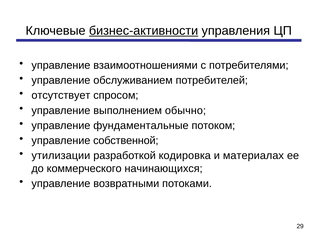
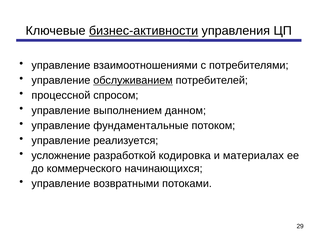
обслуживанием underline: none -> present
отсутствует: отсутствует -> процессной
обычно: обычно -> данном
собственной: собственной -> реализуется
утилизации: утилизации -> усложнение
